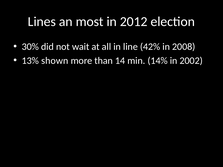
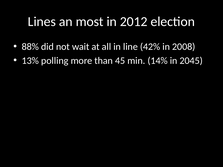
30%: 30% -> 88%
shown: shown -> polling
14: 14 -> 45
2002: 2002 -> 2045
